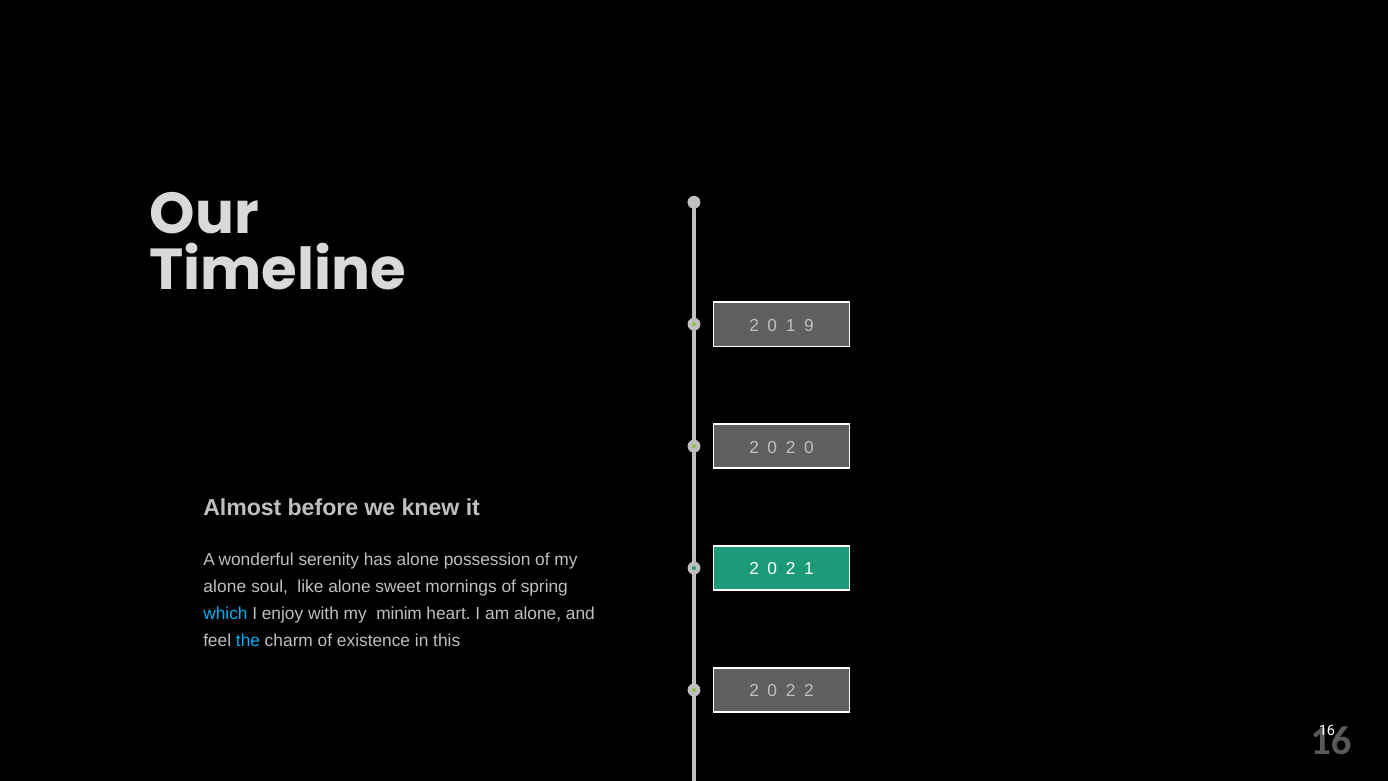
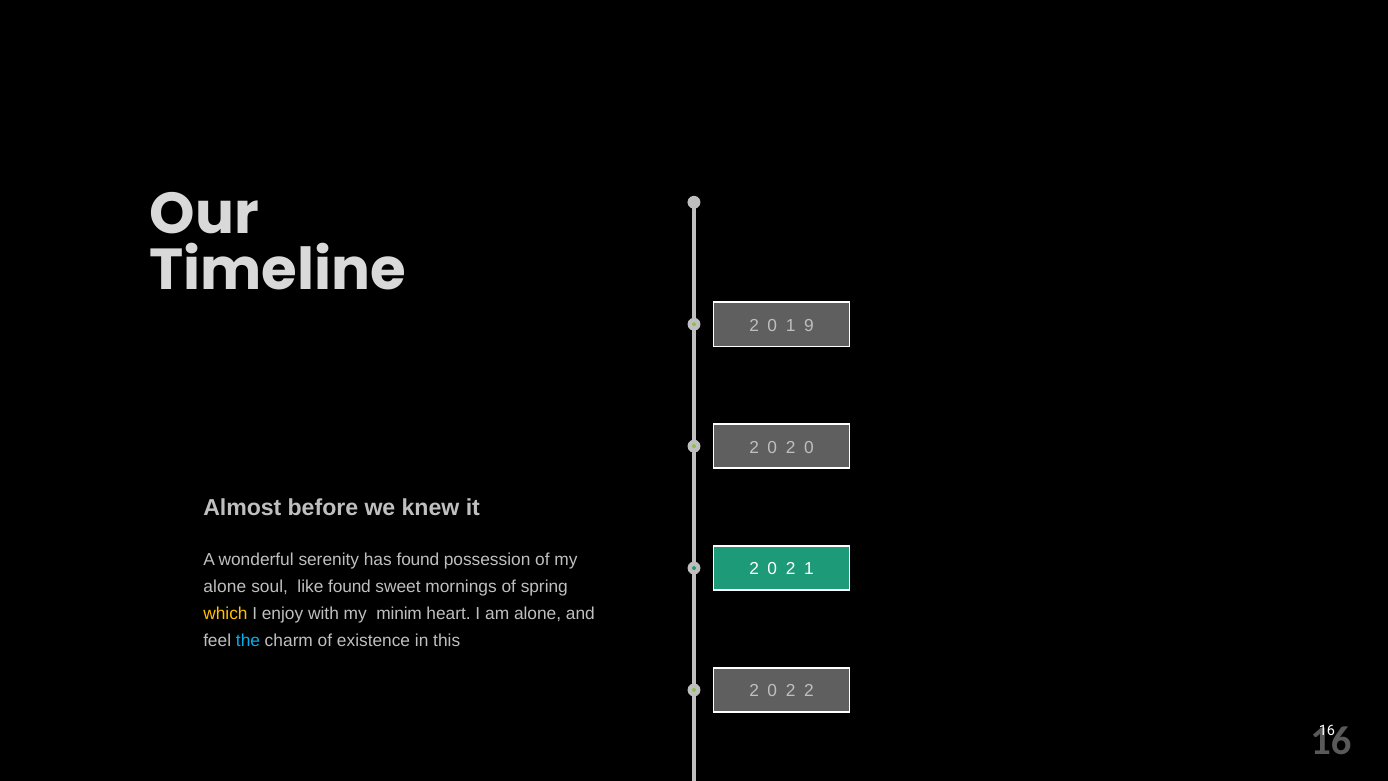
has alone: alone -> found
like alone: alone -> found
which colour: light blue -> yellow
